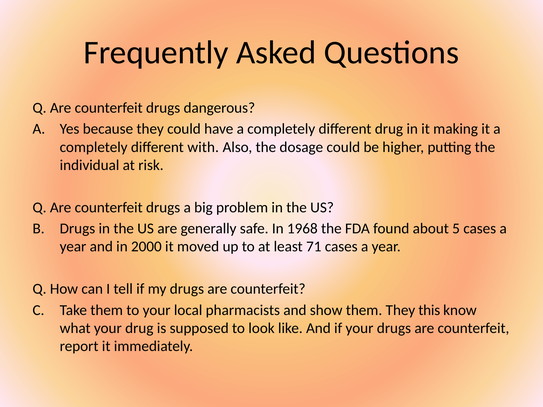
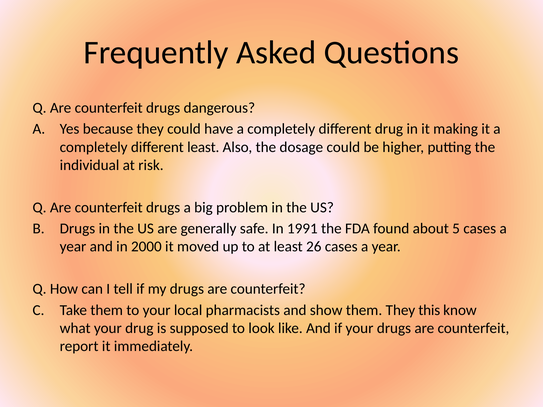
different with: with -> least
1968: 1968 -> 1991
71: 71 -> 26
